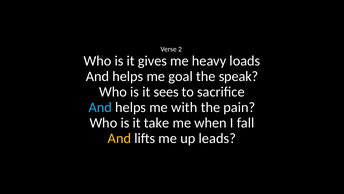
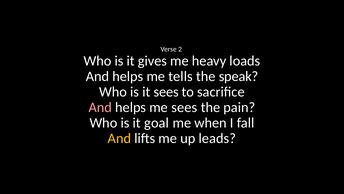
goal: goal -> tells
And at (100, 107) colour: light blue -> pink
me with: with -> sees
take: take -> goal
